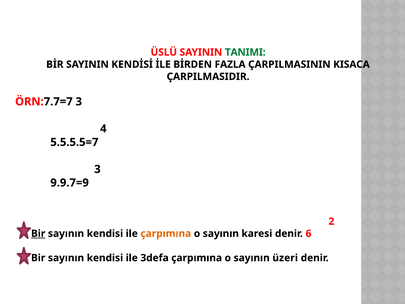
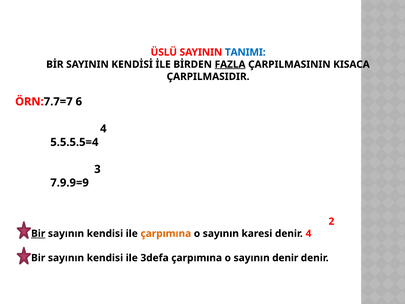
TANIMI colour: green -> blue
FAZLA underline: none -> present
ÖRN:7.7=7 3: 3 -> 6
5.5.5.5=7: 5.5.5.5=7 -> 5.5.5.5=4
9.9.7=9: 9.9.7=9 -> 7.9.9=9
denir 6: 6 -> 4
sayının üzeri: üzeri -> denir
